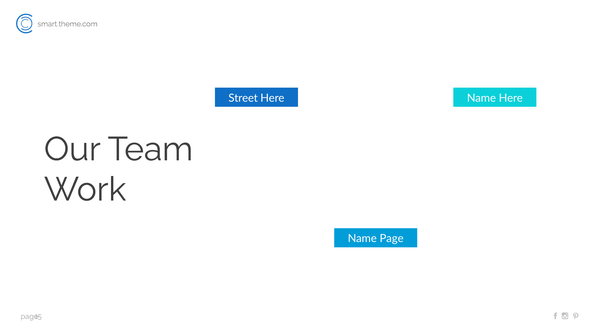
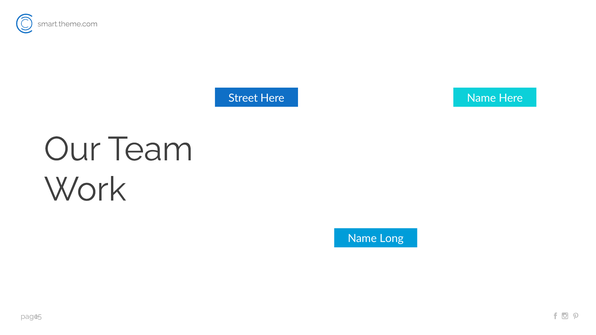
Page: Page -> Long
